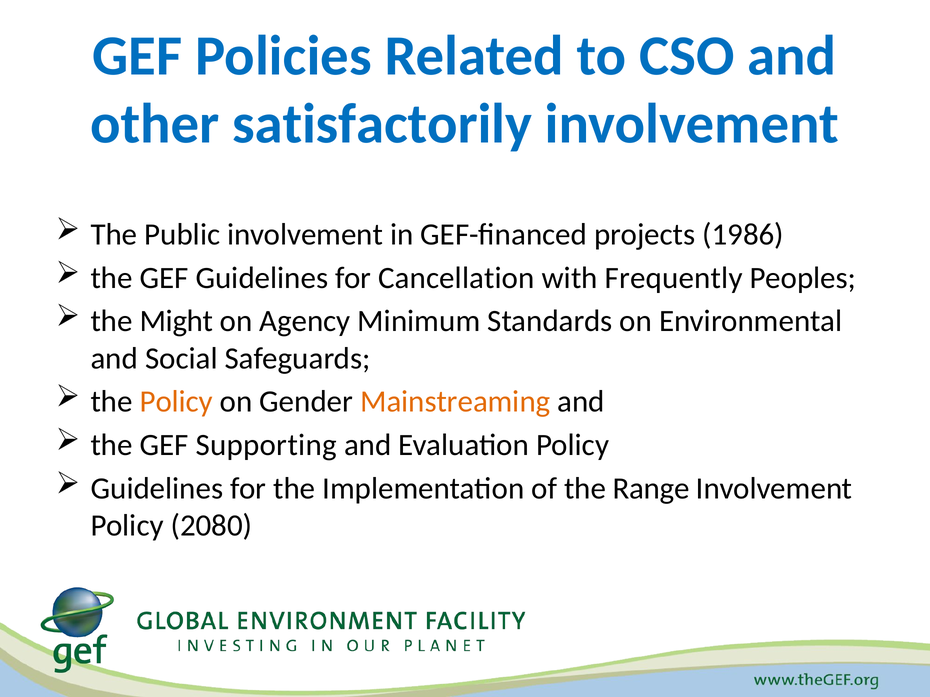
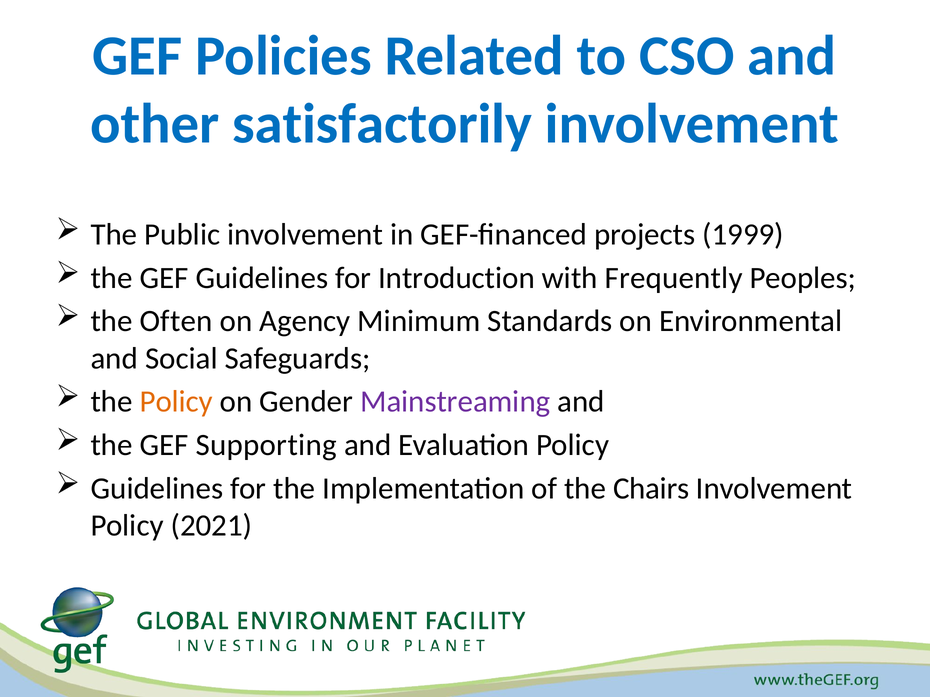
1986: 1986 -> 1999
Cancellation: Cancellation -> Introduction
Might: Might -> Often
Mainstreaming colour: orange -> purple
Range: Range -> Chairs
2080: 2080 -> 2021
